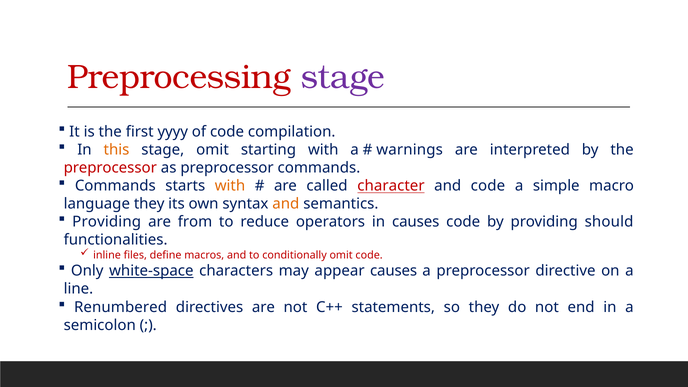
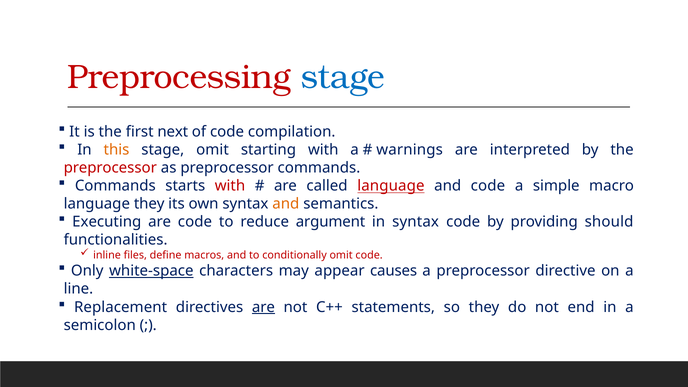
stage at (343, 77) colour: purple -> blue
yyyy: yyyy -> next
with at (230, 186) colour: orange -> red
called character: character -> language
Providing at (107, 222): Providing -> Executing
are from: from -> code
operators: operators -> argument
in causes: causes -> syntax
Renumbered: Renumbered -> Replacement
are at (263, 307) underline: none -> present
